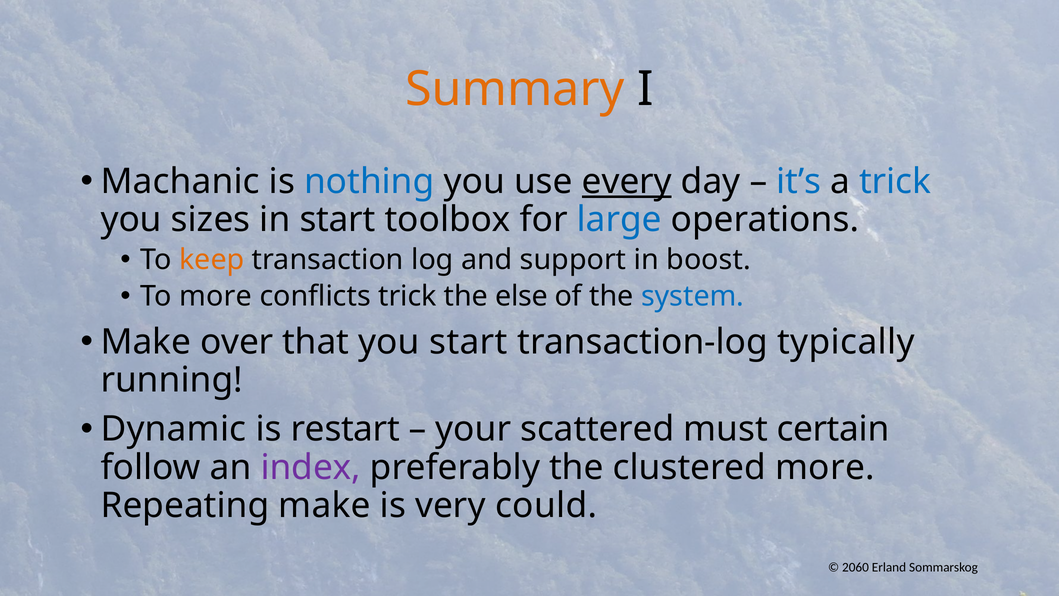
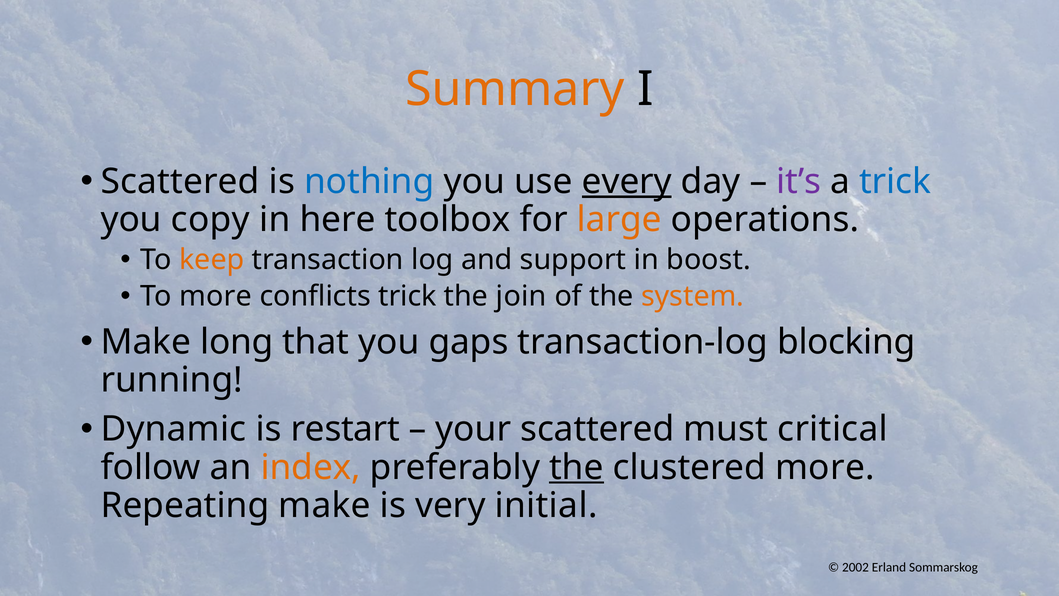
Machanic at (180, 181): Machanic -> Scattered
it’s colour: blue -> purple
sizes: sizes -> copy
in start: start -> here
large colour: blue -> orange
else: else -> join
system colour: blue -> orange
over: over -> long
you start: start -> gaps
typically: typically -> blocking
certain: certain -> critical
index colour: purple -> orange
the at (576, 467) underline: none -> present
could: could -> initial
2060: 2060 -> 2002
